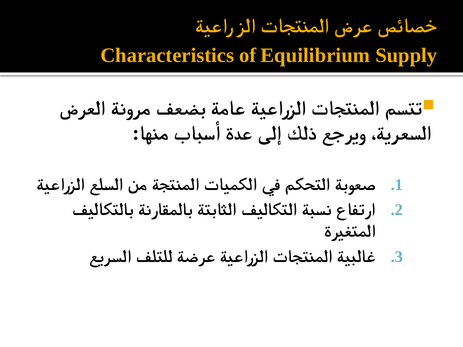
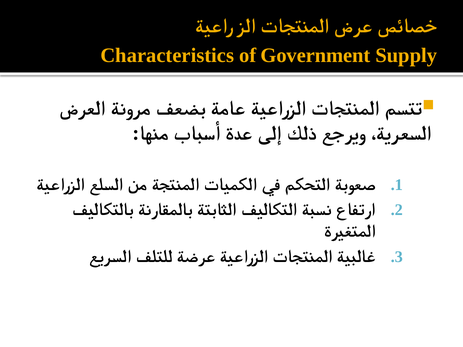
Equilibrium: Equilibrium -> Government
